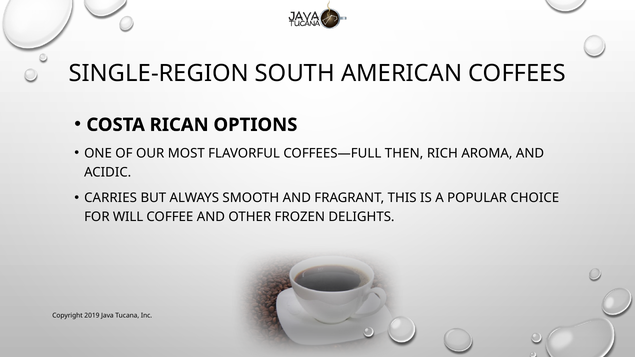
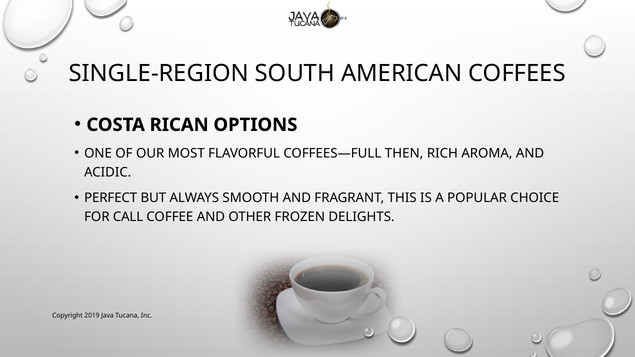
CARRIES: CARRIES -> PERFECT
WILL: WILL -> CALL
